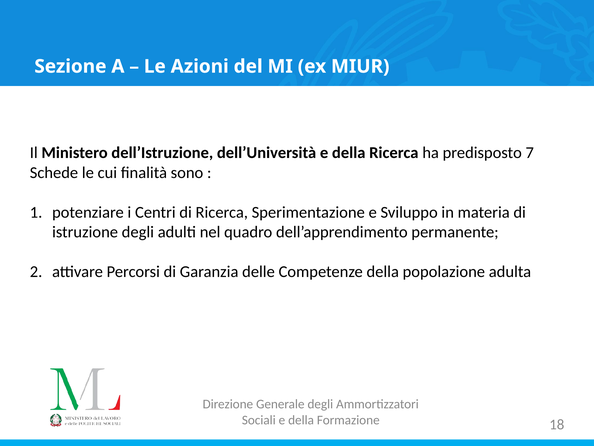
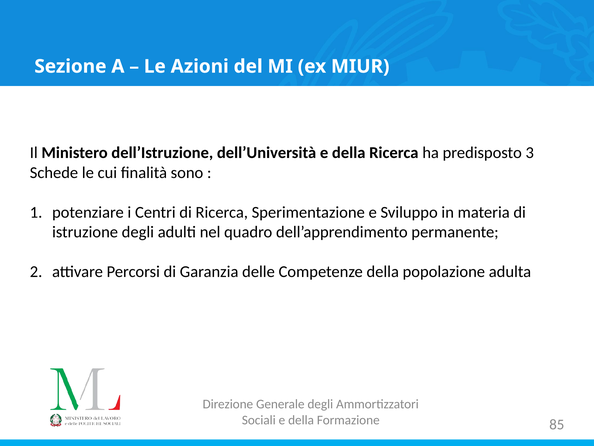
7: 7 -> 3
18: 18 -> 85
